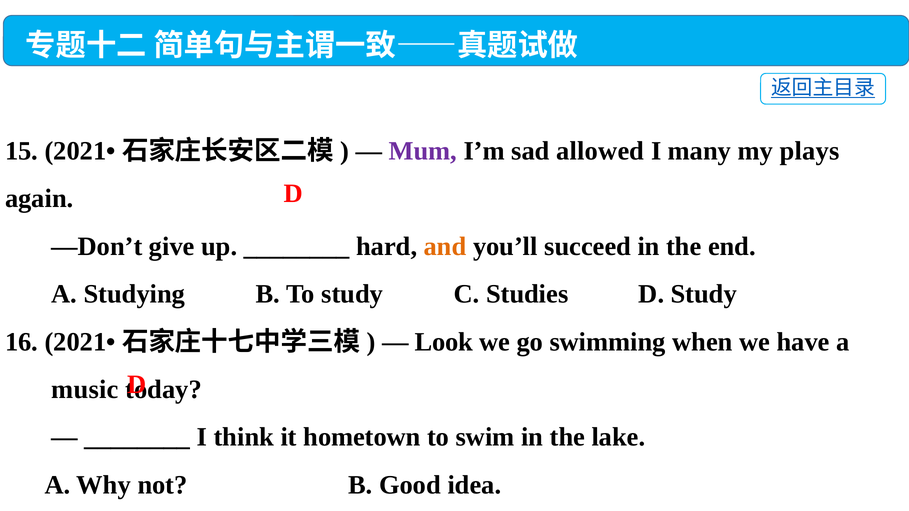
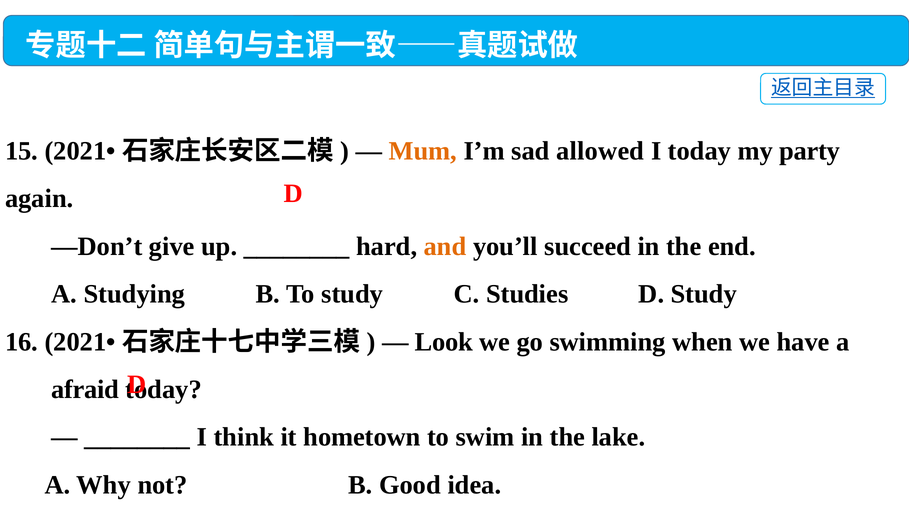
Mum colour: purple -> orange
I many: many -> today
plays: plays -> party
music at (85, 390): music -> afraid
